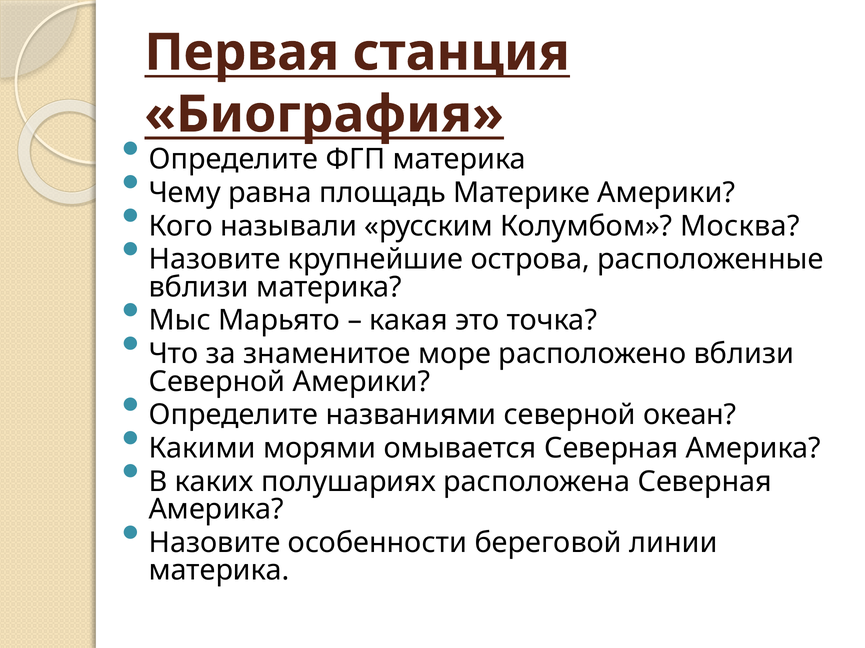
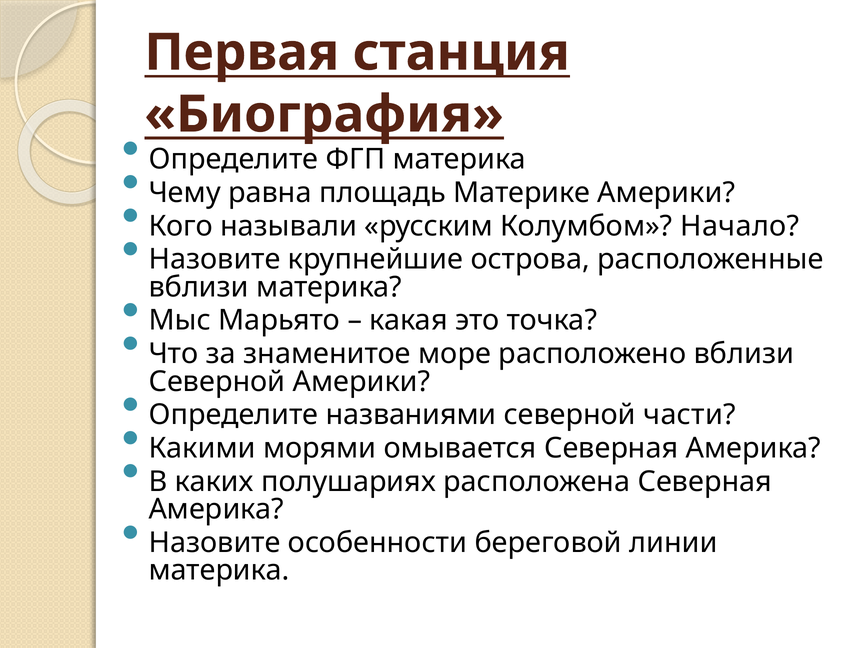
Москва: Москва -> Начало
океан: океан -> части
